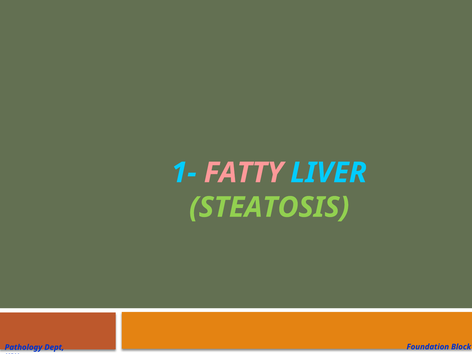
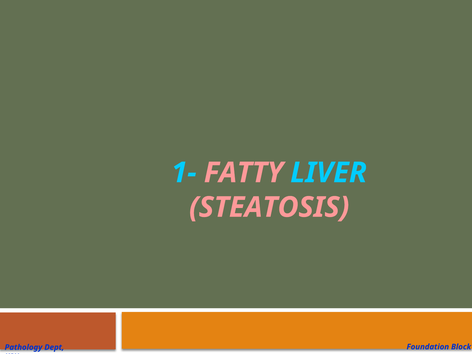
STEATOSIS colour: light green -> pink
